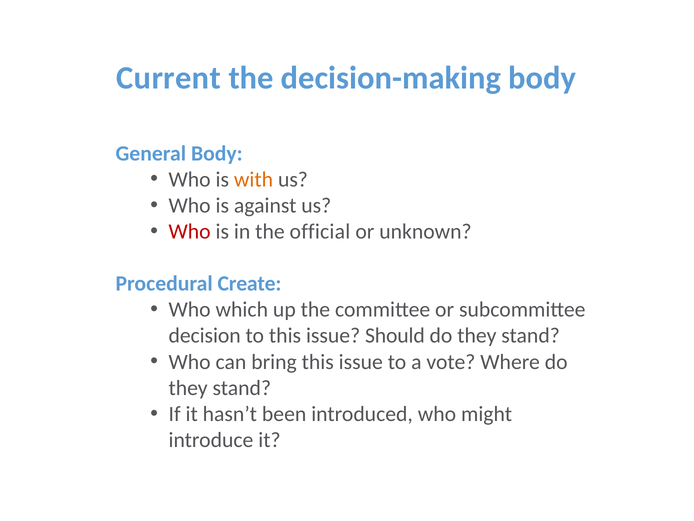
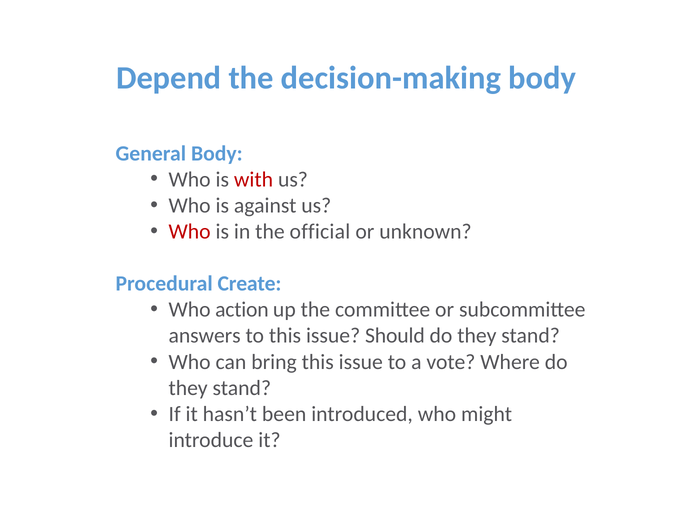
Current: Current -> Depend
with colour: orange -> red
which: which -> action
decision: decision -> answers
